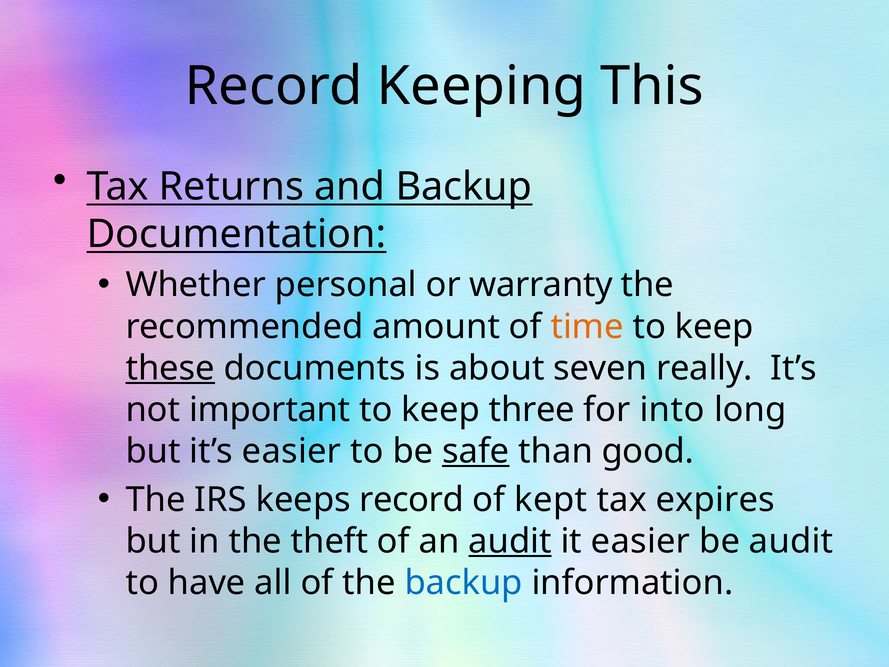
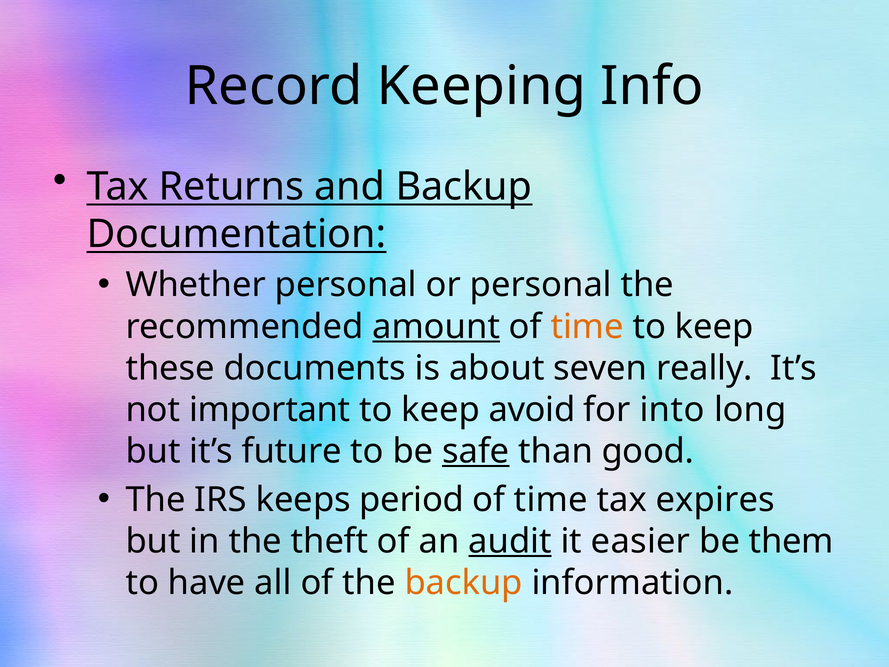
This: This -> Info
or warranty: warranty -> personal
amount underline: none -> present
these underline: present -> none
three: three -> avoid
it’s easier: easier -> future
keeps record: record -> period
kept at (551, 499): kept -> time
be audit: audit -> them
backup at (464, 582) colour: blue -> orange
